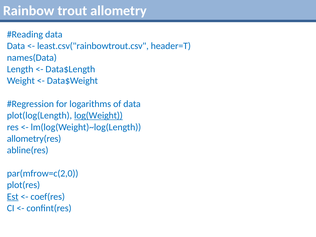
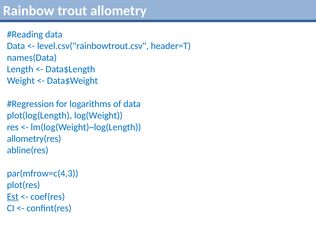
least.csv("rainbowtrout.csv: least.csv("rainbowtrout.csv -> level.csv("rainbowtrout.csv
log(Weight underline: present -> none
par(mfrow=c(2,0: par(mfrow=c(2,0 -> par(mfrow=c(4,3
